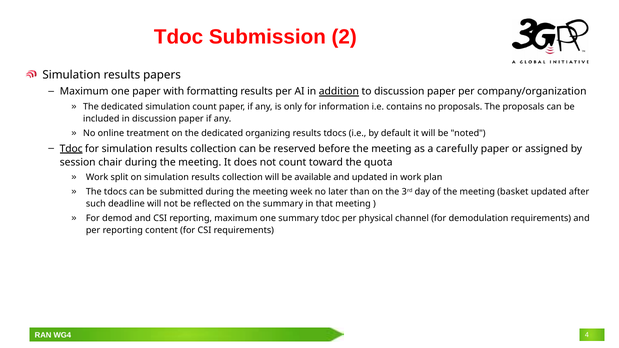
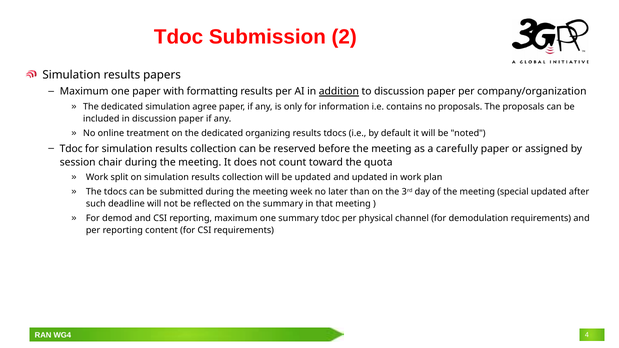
simulation count: count -> agree
Tdoc at (71, 149) underline: present -> none
be available: available -> updated
basket: basket -> special
